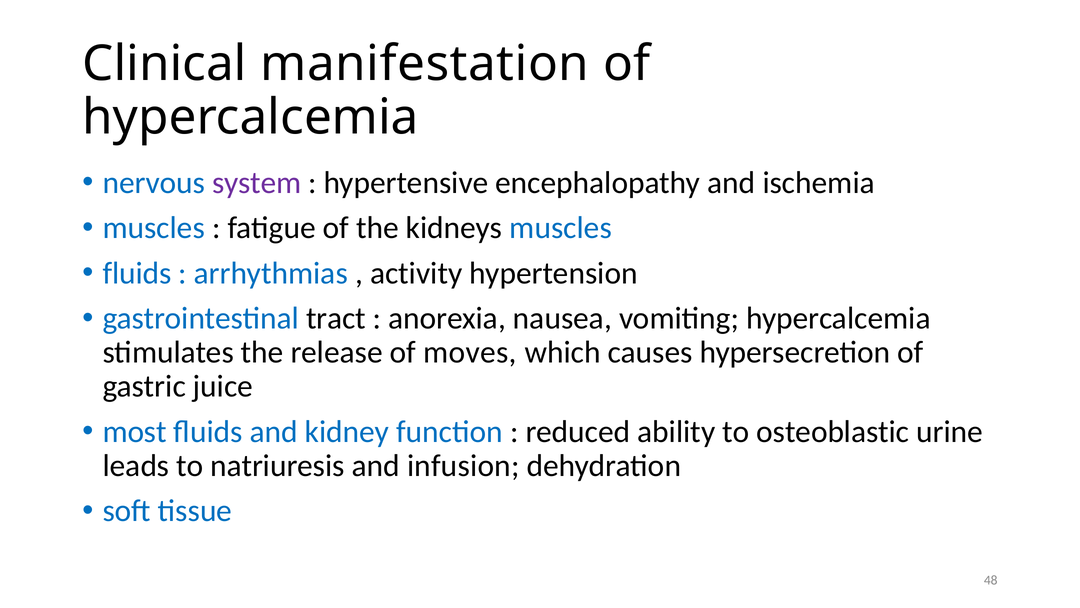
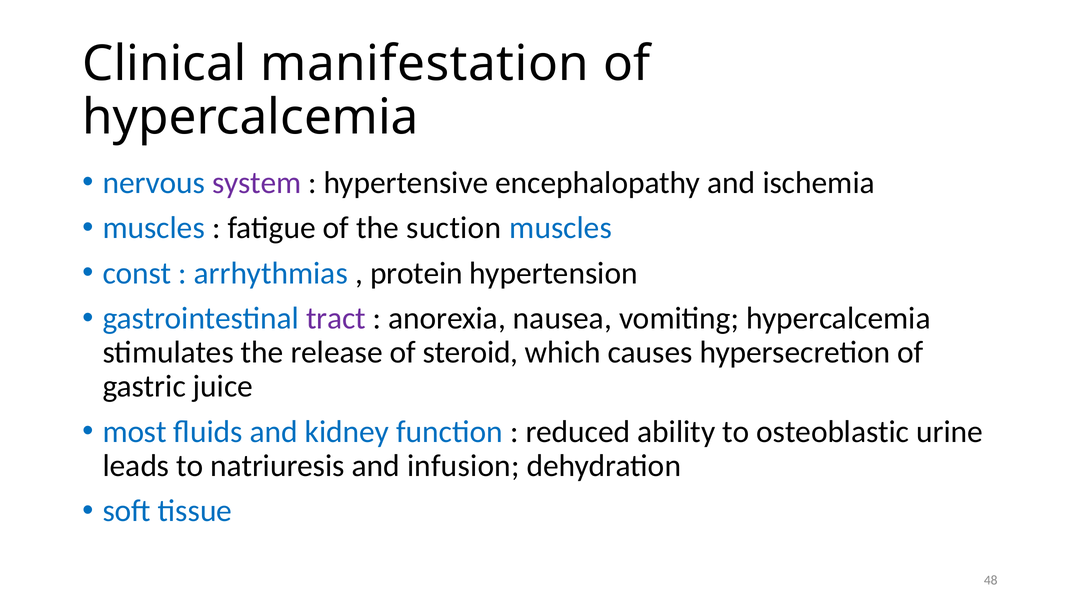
kidneys: kidneys -> suction
fluids at (137, 273): fluids -> const
activity: activity -> protein
tract colour: black -> purple
moves: moves -> steroid
